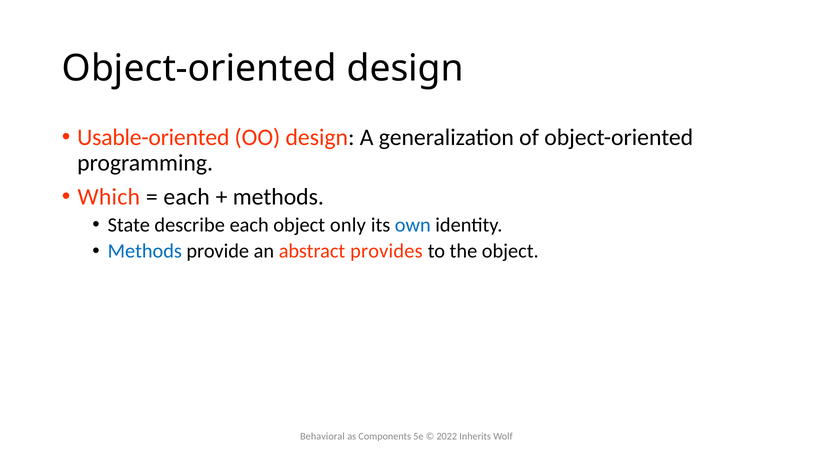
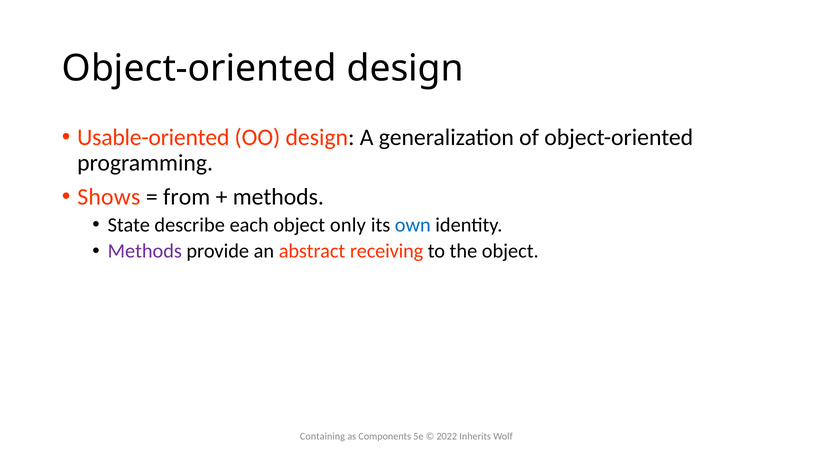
Which: Which -> Shows
each at (187, 197): each -> from
Methods at (145, 251) colour: blue -> purple
provides: provides -> receiving
Behavioral: Behavioral -> Containing
